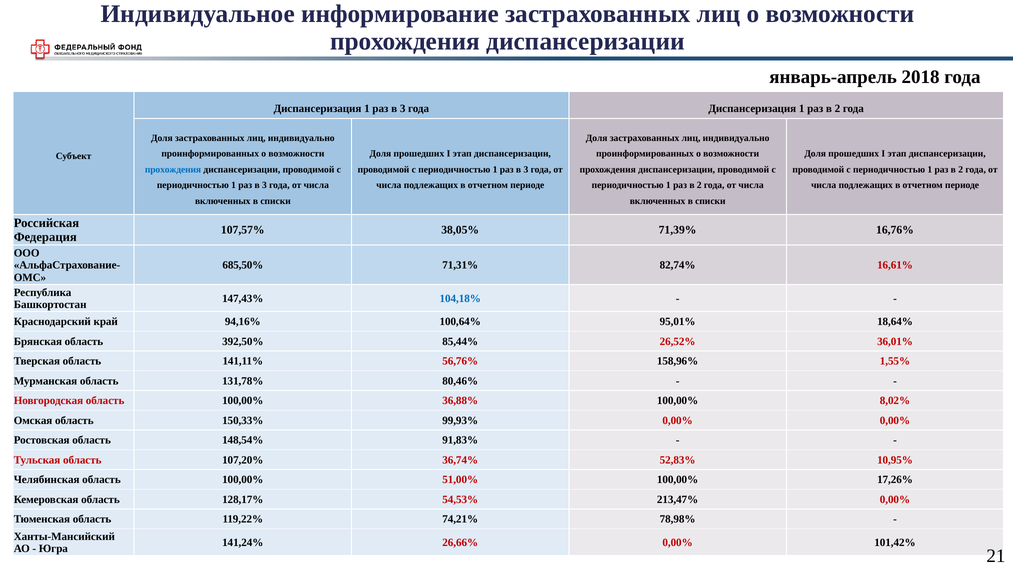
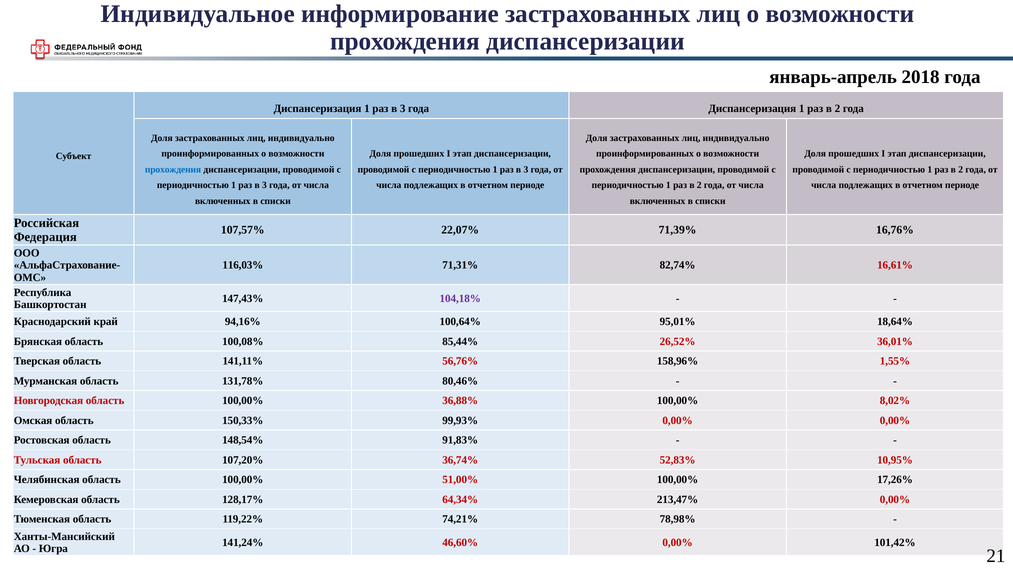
38,05%: 38,05% -> 22,07%
685,50%: 685,50% -> 116,03%
104,18% colour: blue -> purple
392,50%: 392,50% -> 100,08%
54,53%: 54,53% -> 64,34%
26,66%: 26,66% -> 46,60%
